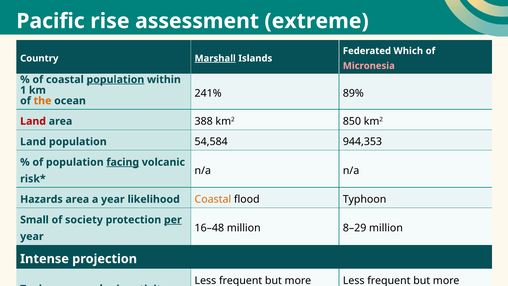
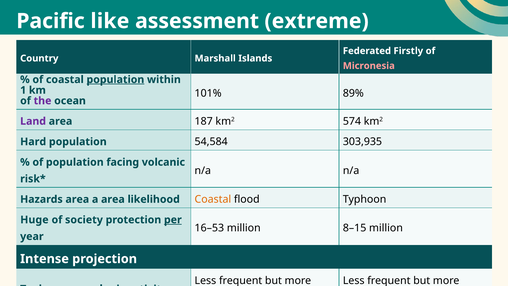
Pacific rise: rise -> like
Which: Which -> Firstly
Marshall underline: present -> none
241%: 241% -> 101%
the colour: orange -> purple
Land at (33, 121) colour: red -> purple
388: 388 -> 187
850: 850 -> 574
Land at (33, 142): Land -> Hard
944,353: 944,353 -> 303,935
facing underline: present -> none
a year: year -> area
Small: Small -> Huge
16–48: 16–48 -> 16–53
8–29: 8–29 -> 8–15
